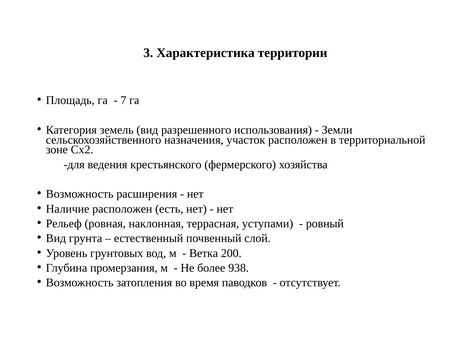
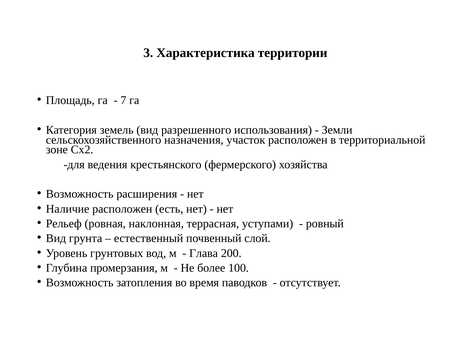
Ветка: Ветка -> Глава
938: 938 -> 100
